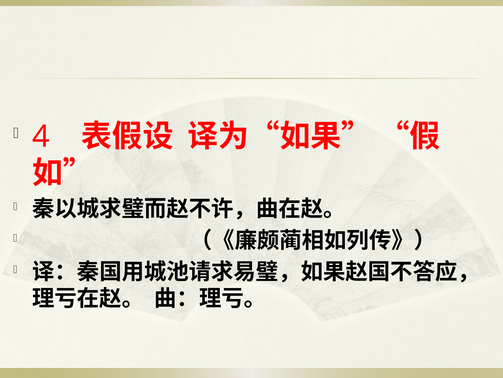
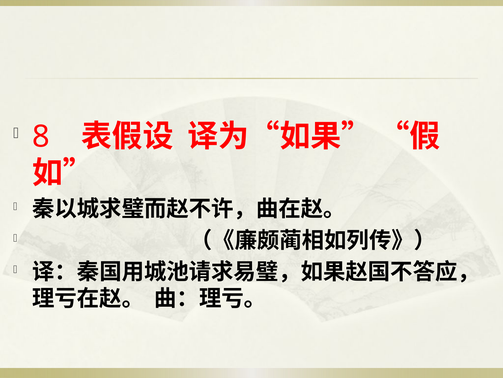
4: 4 -> 8
